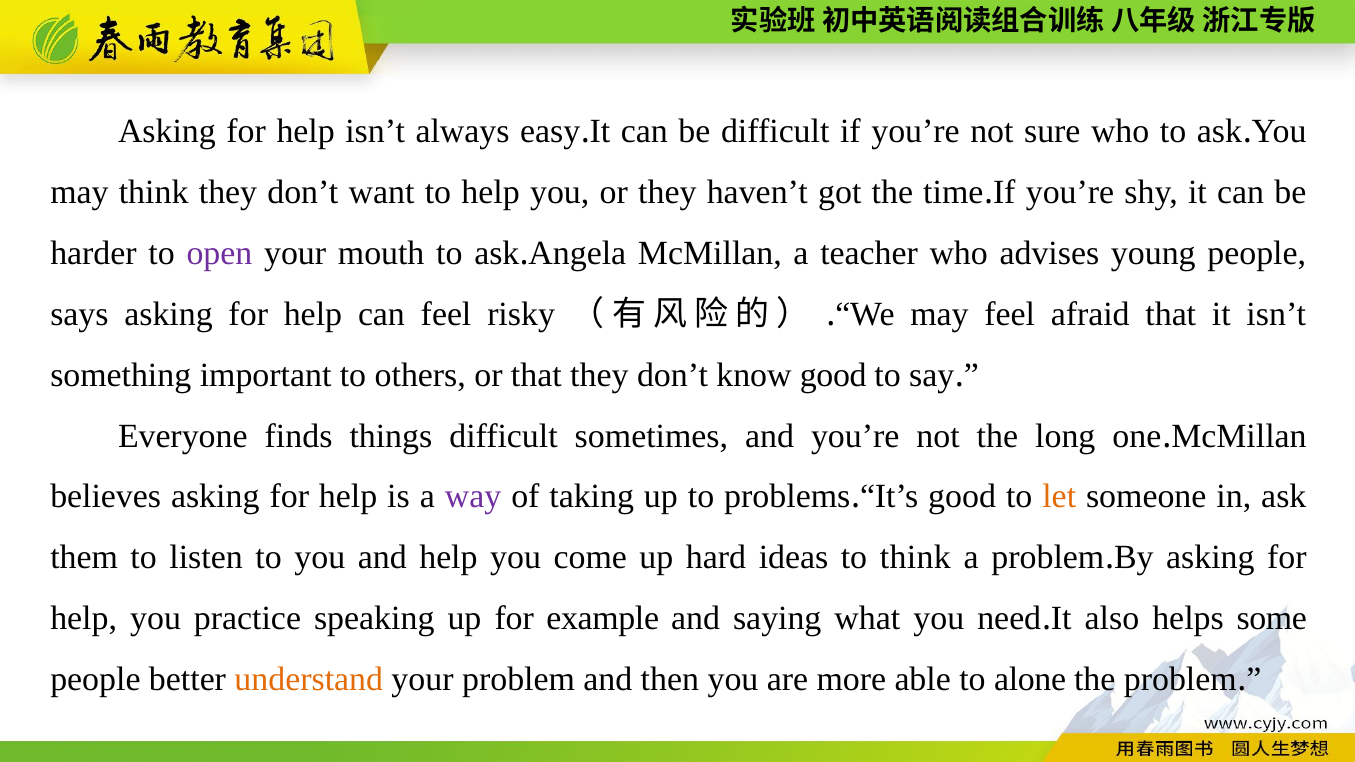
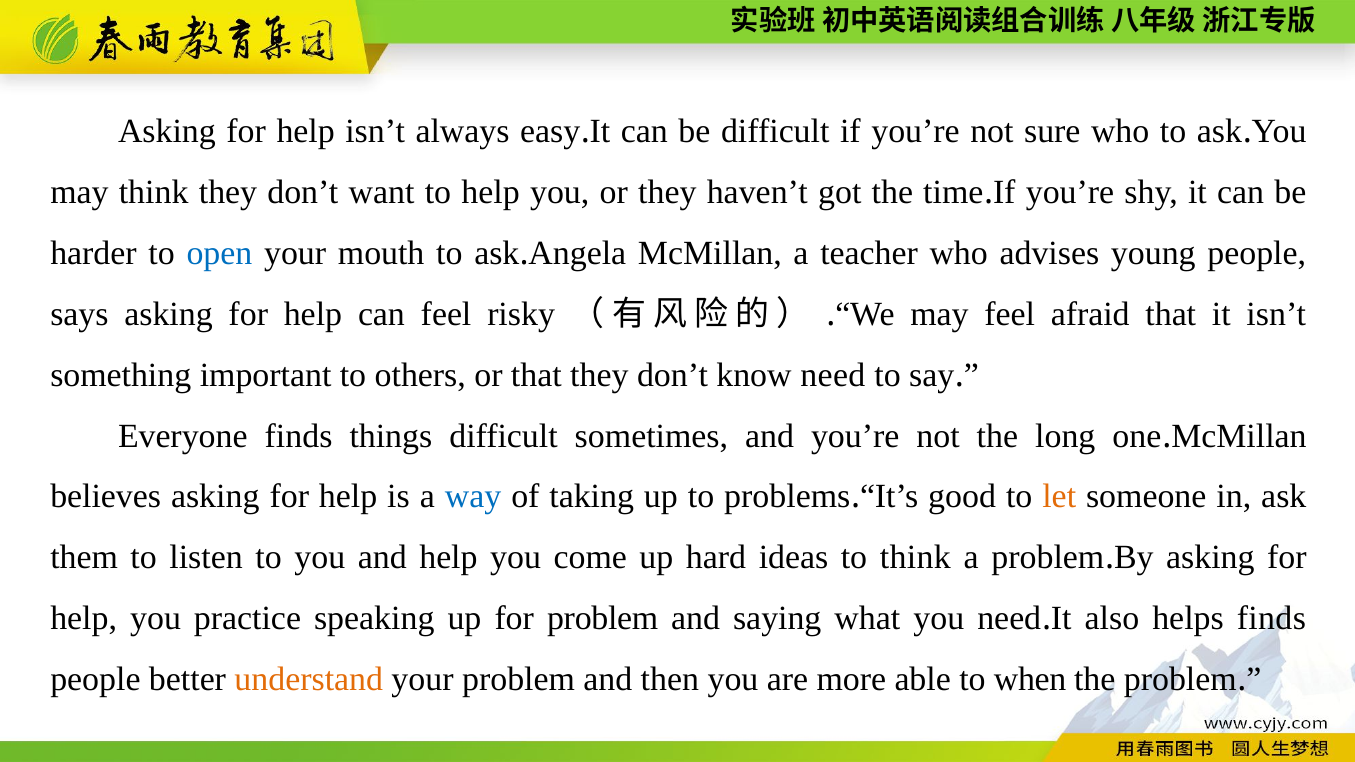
open colour: purple -> blue
know good: good -> need
way colour: purple -> blue
for example: example -> problem
helps some: some -> finds
alone: alone -> when
